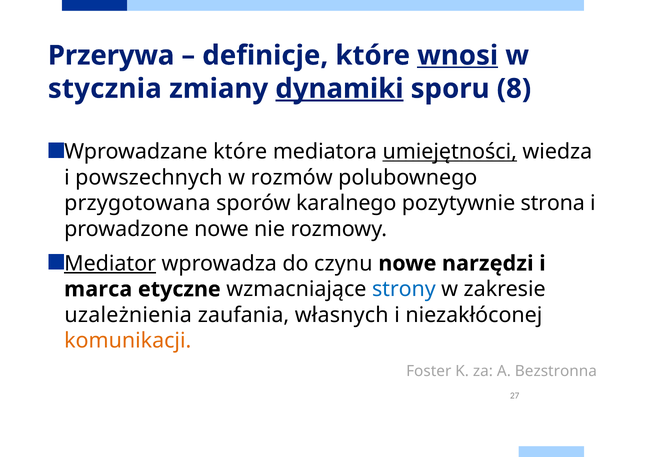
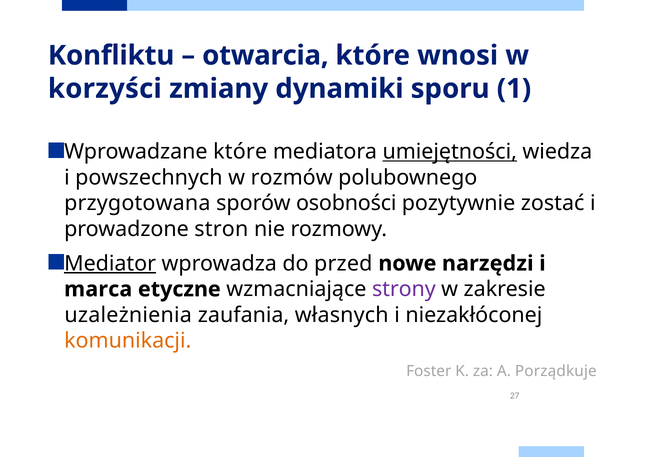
Przerywa: Przerywa -> Konfliktu
definicje: definicje -> otwarcia
wnosi underline: present -> none
stycznia: stycznia -> korzyści
dynamiki underline: present -> none
8: 8 -> 1
karalnego: karalnego -> osobności
strona: strona -> zostać
prowadzone nowe: nowe -> stron
czynu: czynu -> przed
strony colour: blue -> purple
Bezstronna: Bezstronna -> Porządkuje
